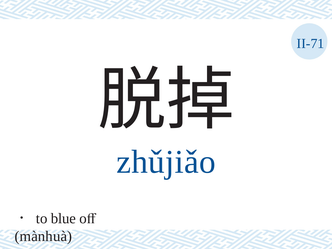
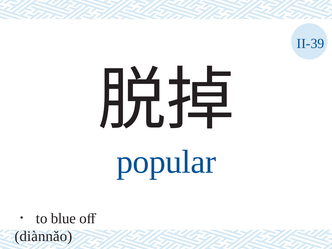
II-71: II-71 -> II-39
zhǔjiǎo: zhǔjiǎo -> popular
mànhuà: mànhuà -> diànnǎo
